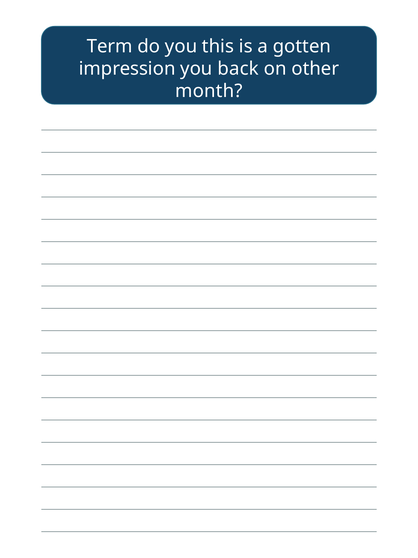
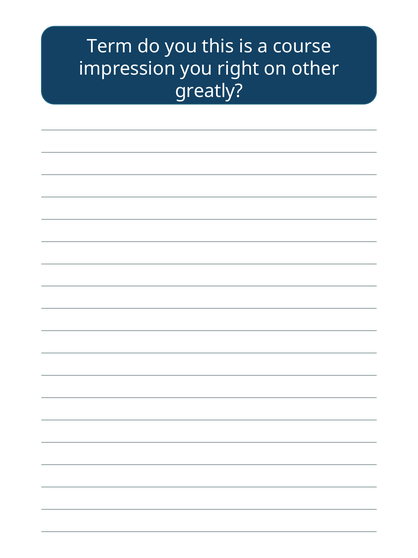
gotten: gotten -> course
back: back -> right
month: month -> greatly
